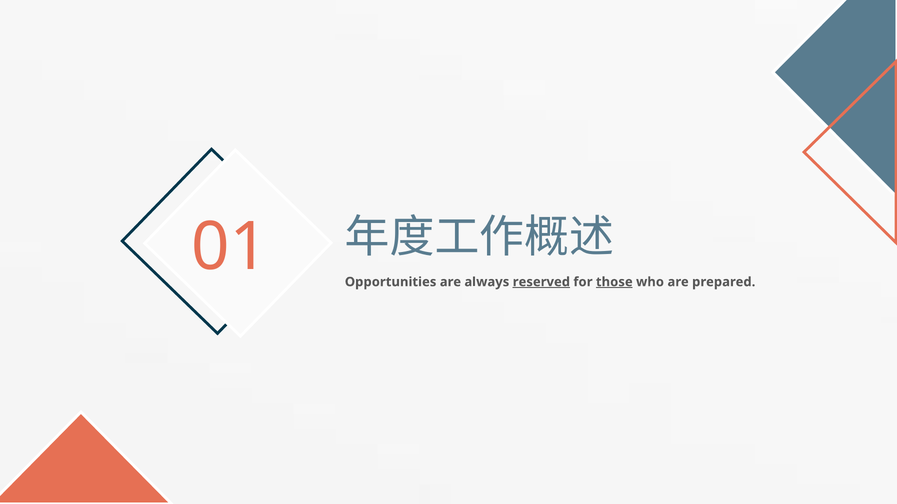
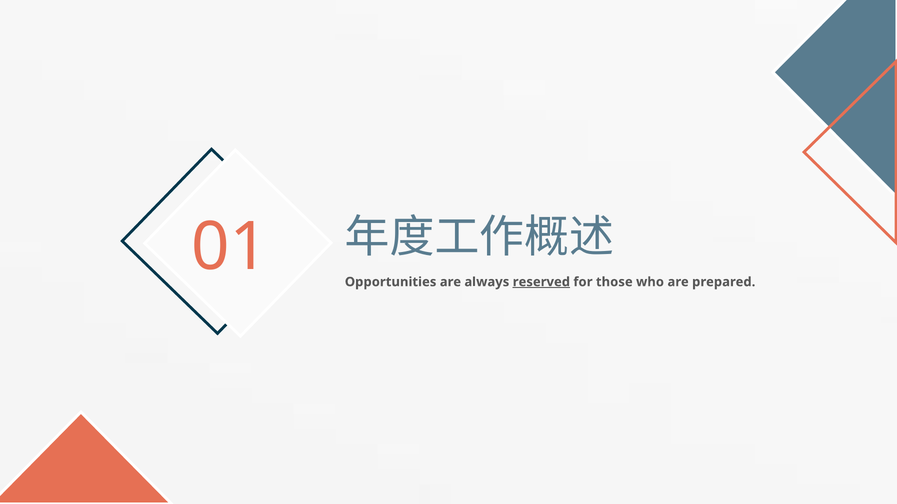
those underline: present -> none
